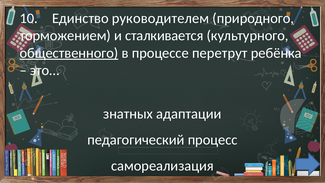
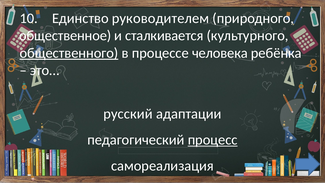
торможением: торможением -> общественное
перетрут: перетрут -> человека
знатных: знатных -> русский
процесс underline: none -> present
